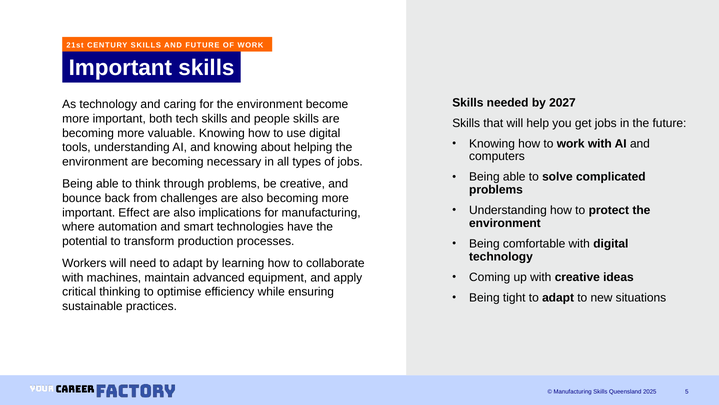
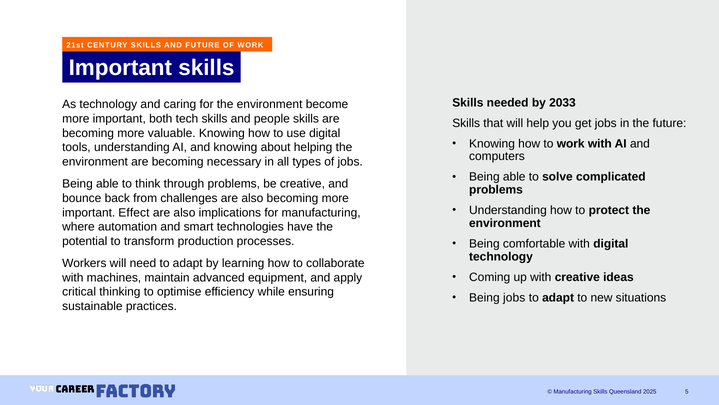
2027: 2027 -> 2033
Being tight: tight -> jobs
